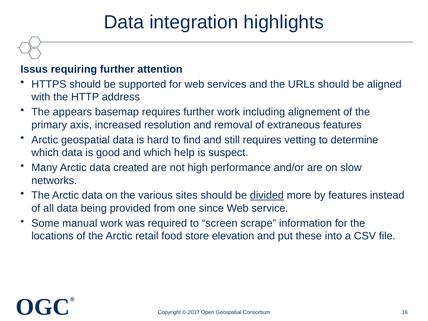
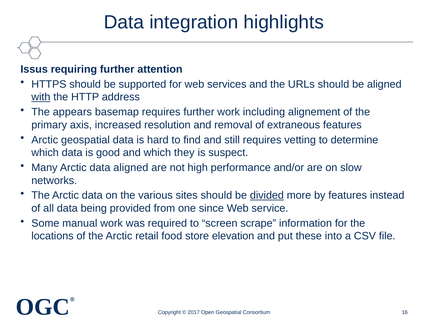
with underline: none -> present
help: help -> they
data created: created -> aligned
